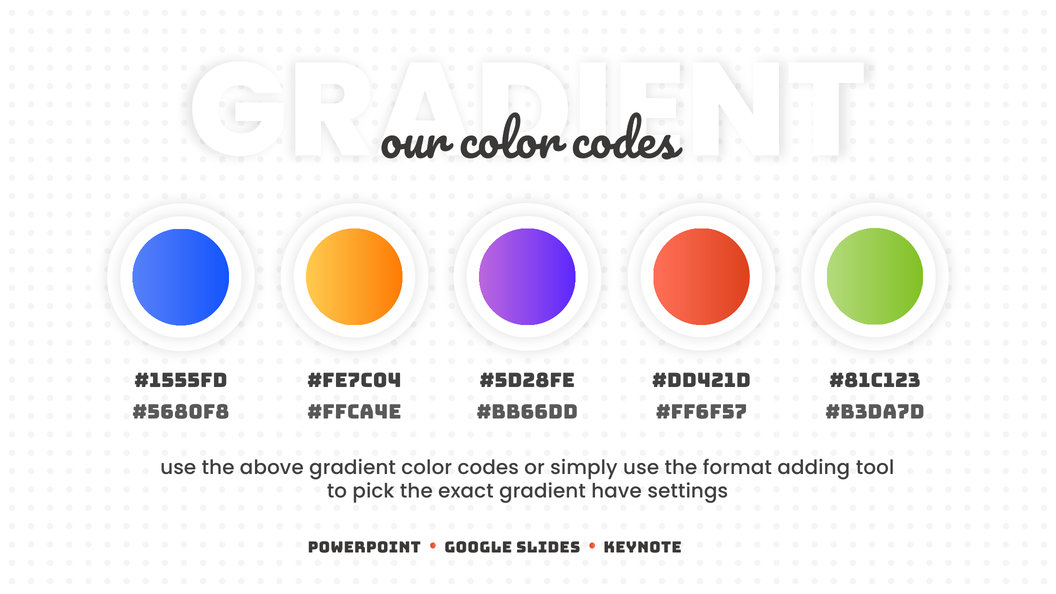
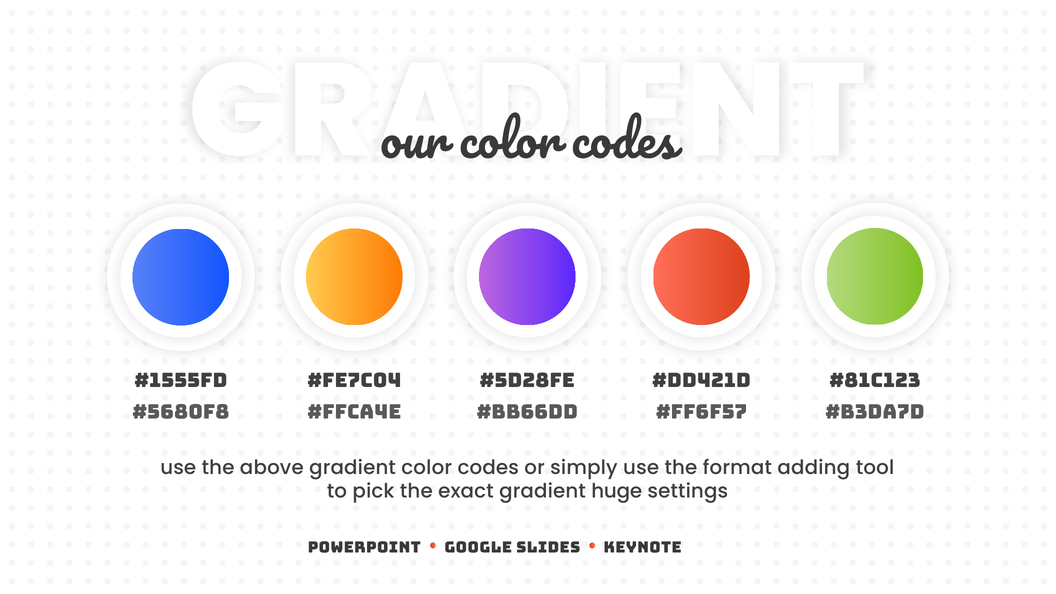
have: have -> huge
